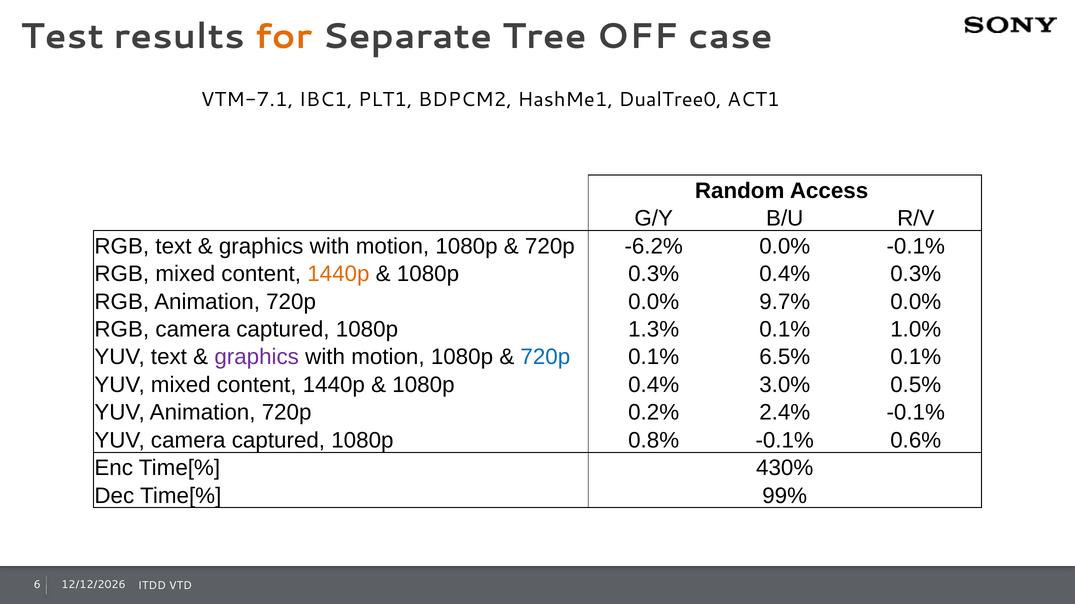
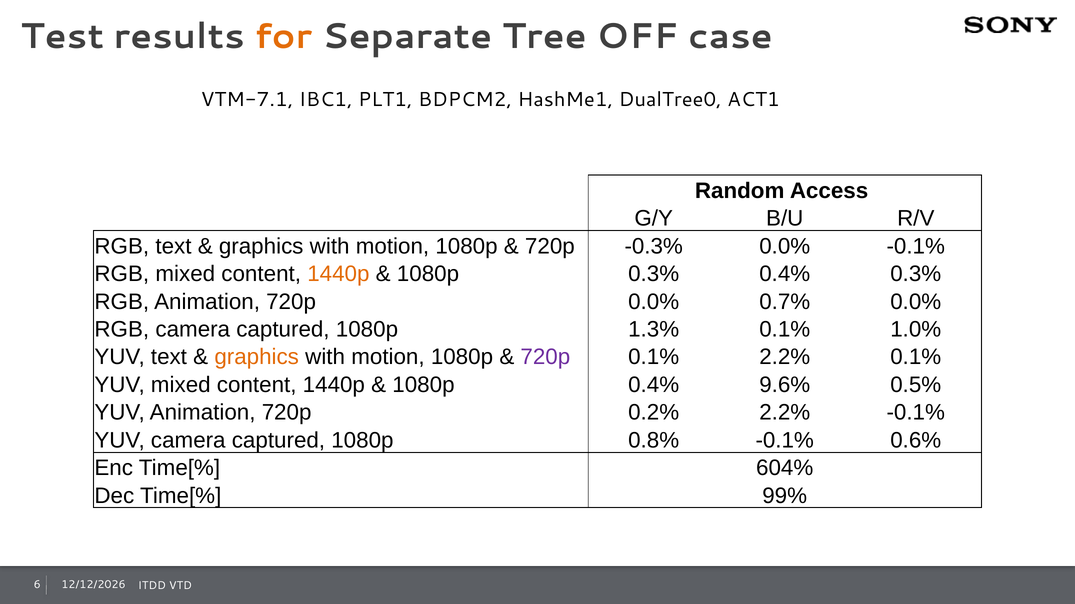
-6.2%: -6.2% -> -0.3%
9.7%: 9.7% -> 0.7%
graphics at (257, 357) colour: purple -> orange
720p at (545, 357) colour: blue -> purple
0.1% 6.5%: 6.5% -> 2.2%
3.0%: 3.0% -> 9.6%
0.2% 2.4%: 2.4% -> 2.2%
430%: 430% -> 604%
